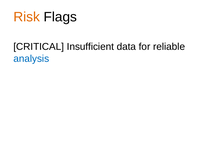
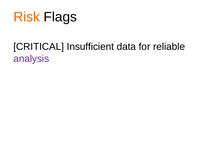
analysis colour: blue -> purple
